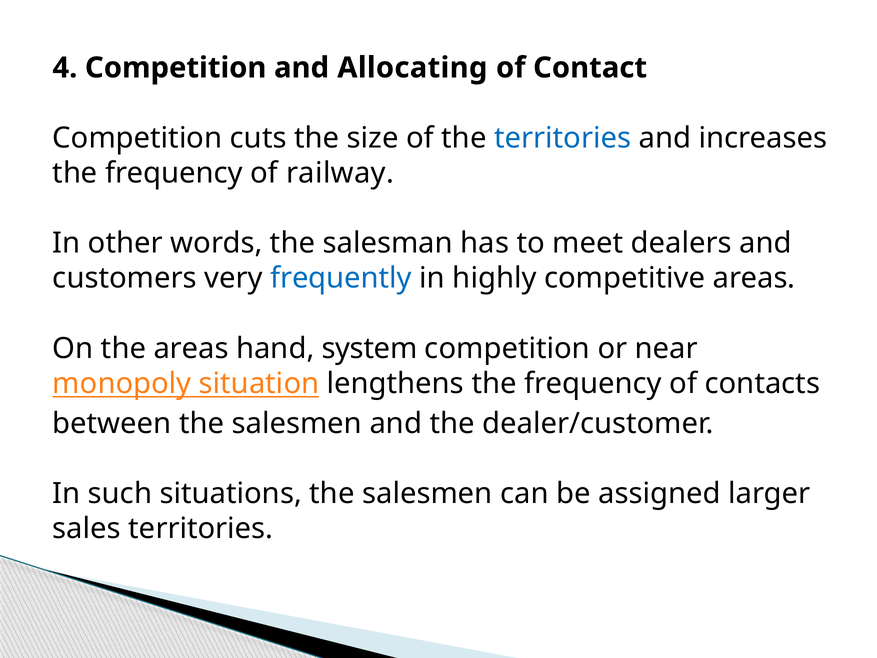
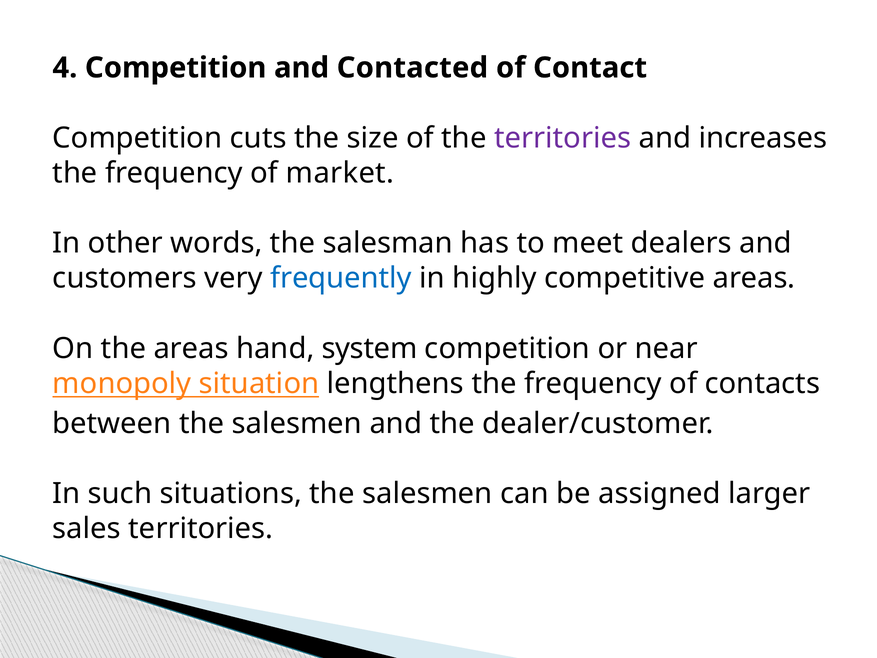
Allocating: Allocating -> Contacted
territories at (563, 138) colour: blue -> purple
railway: railway -> market
